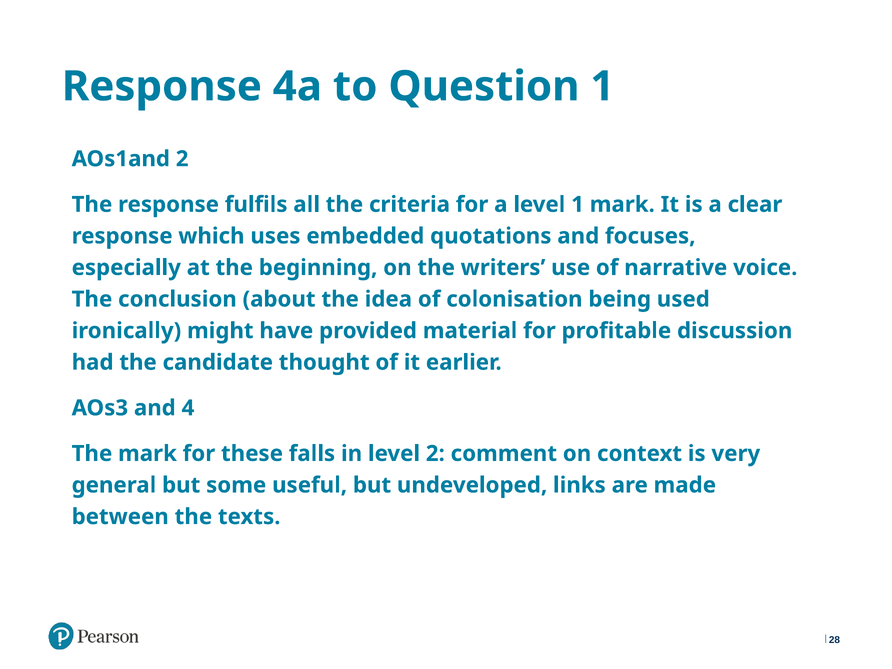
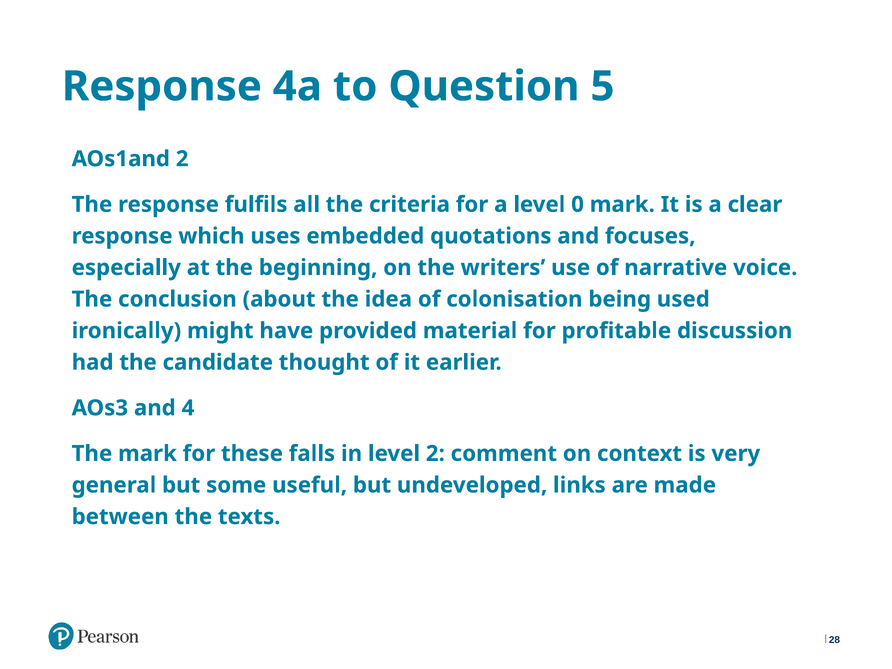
Question 1: 1 -> 5
level 1: 1 -> 0
